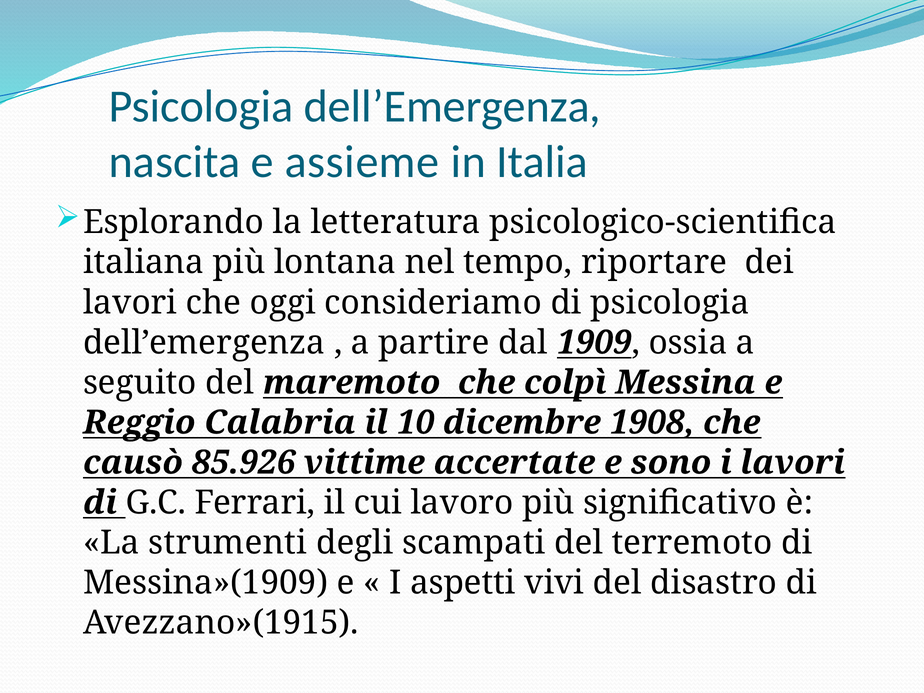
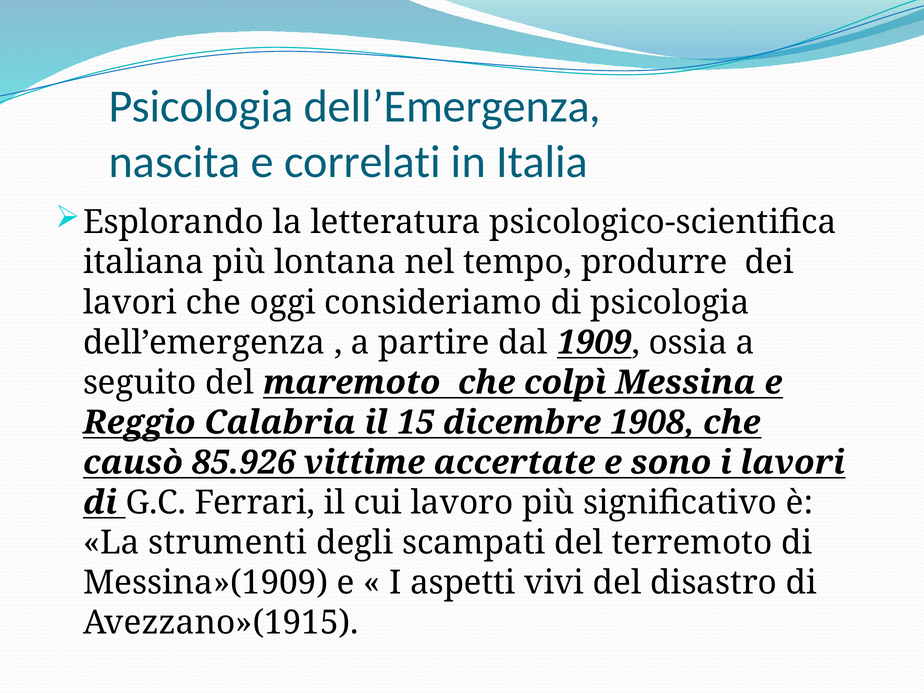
assieme: assieme -> correlati
riportare: riportare -> produrre
10: 10 -> 15
